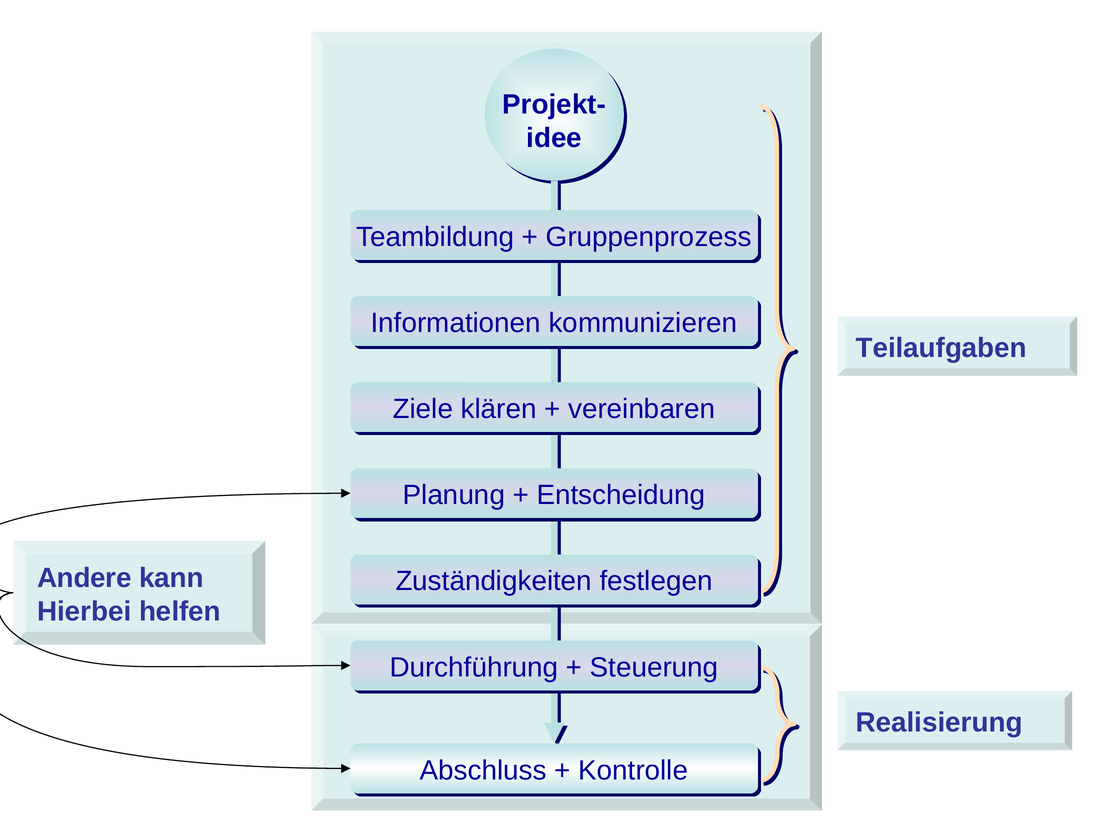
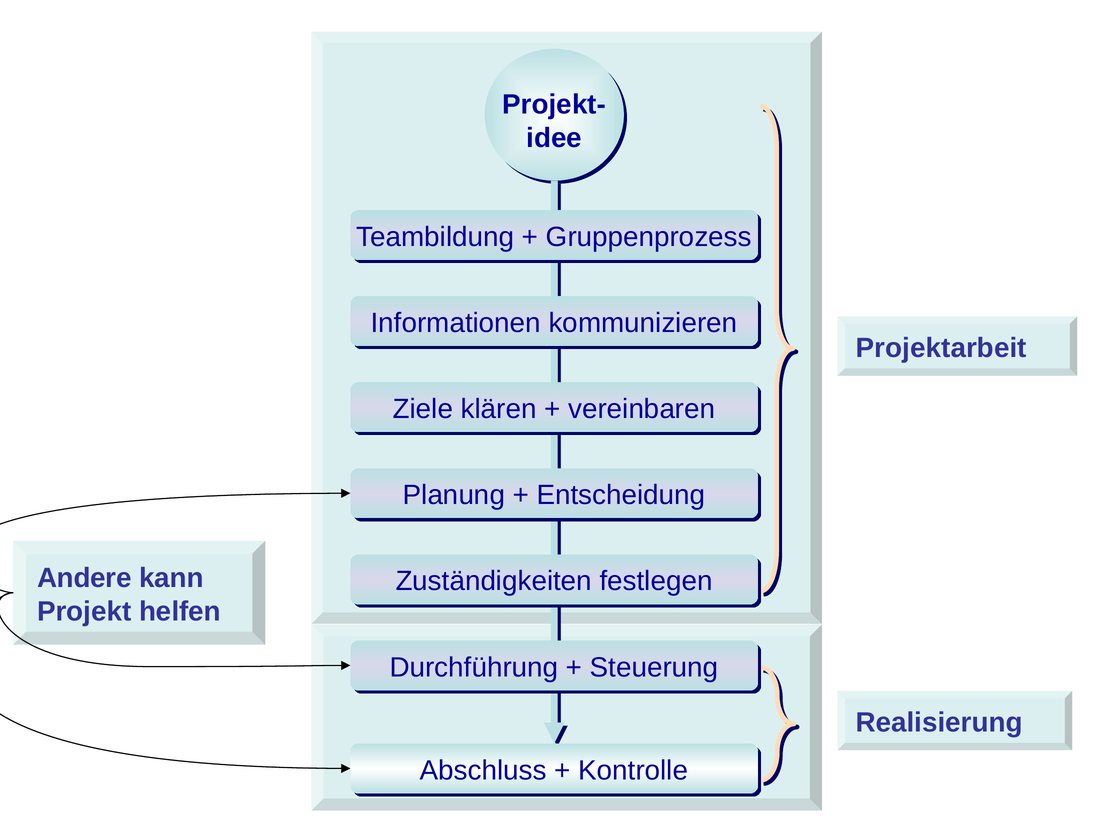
Teilaufgaben: Teilaufgaben -> Projektarbeit
Hierbei: Hierbei -> Projekt
